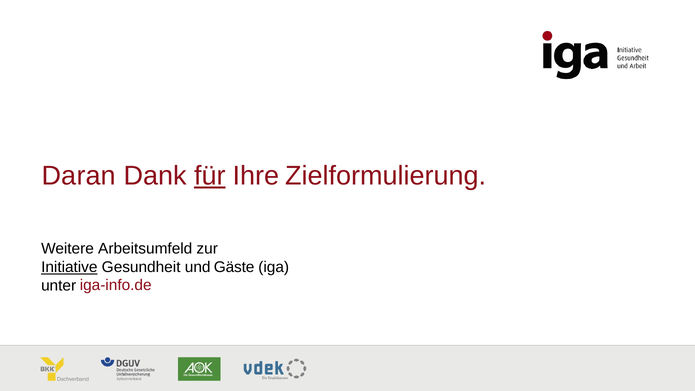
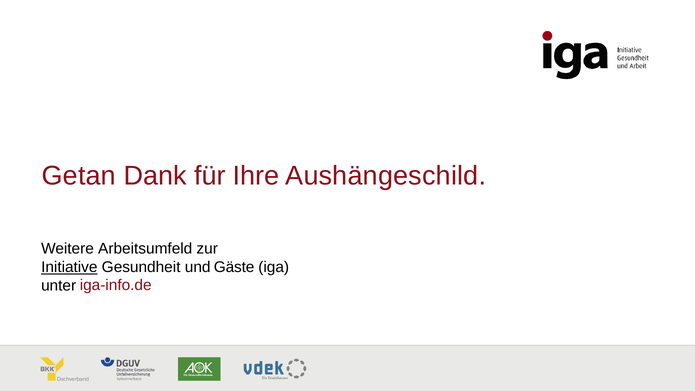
Daran: Daran -> Getan
für underline: present -> none
Zielformulierung: Zielformulierung -> Aushängeschild
